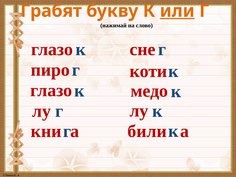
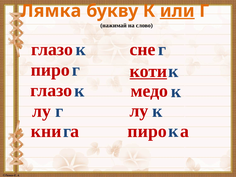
Грабят: Грабят -> Лямка
коти underline: none -> present
били at (147, 131): били -> пиро
